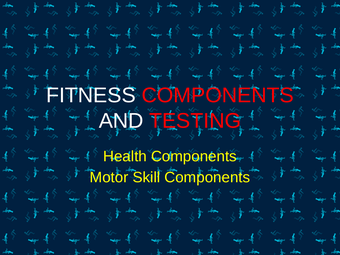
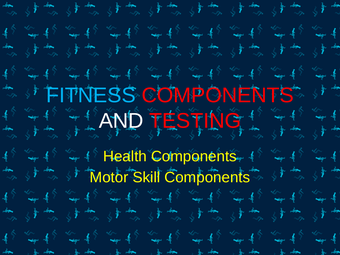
FITNESS colour: white -> light blue
